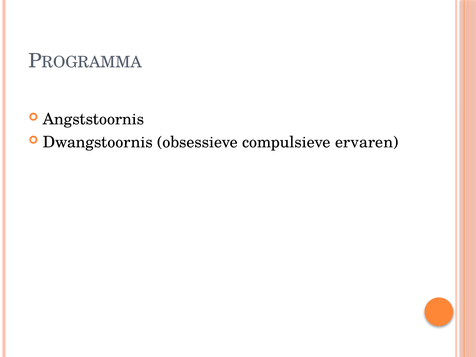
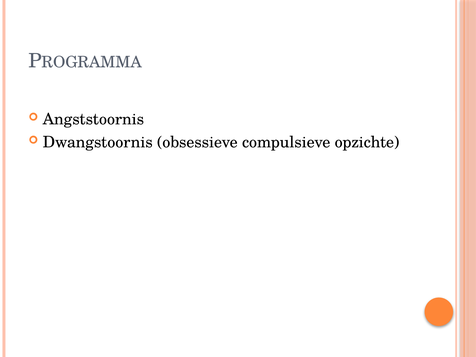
ervaren: ervaren -> opzichte
